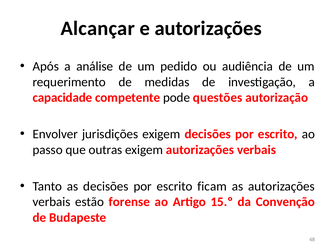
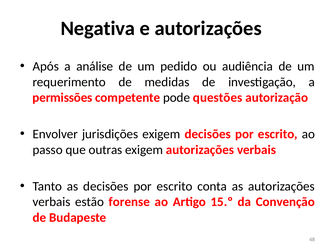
Alcançar: Alcançar -> Negativa
capacidade: capacidade -> permissões
ficam: ficam -> conta
